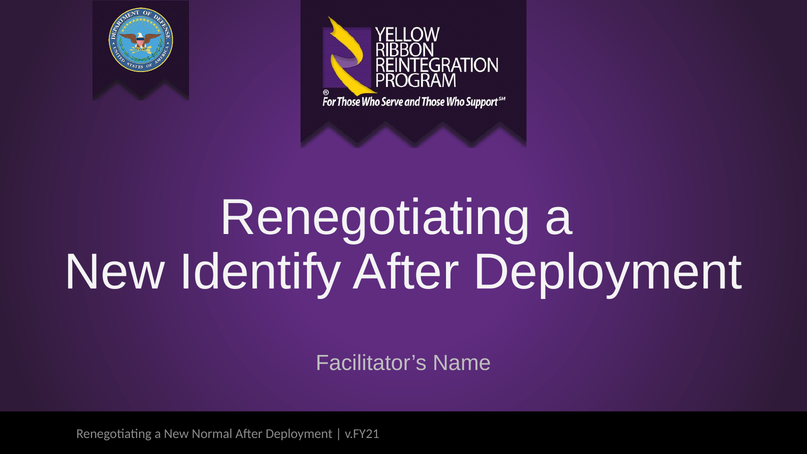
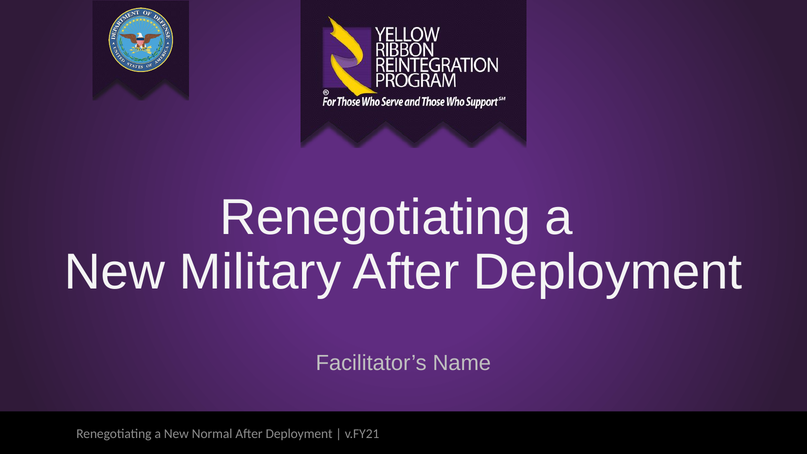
Identify: Identify -> Military
